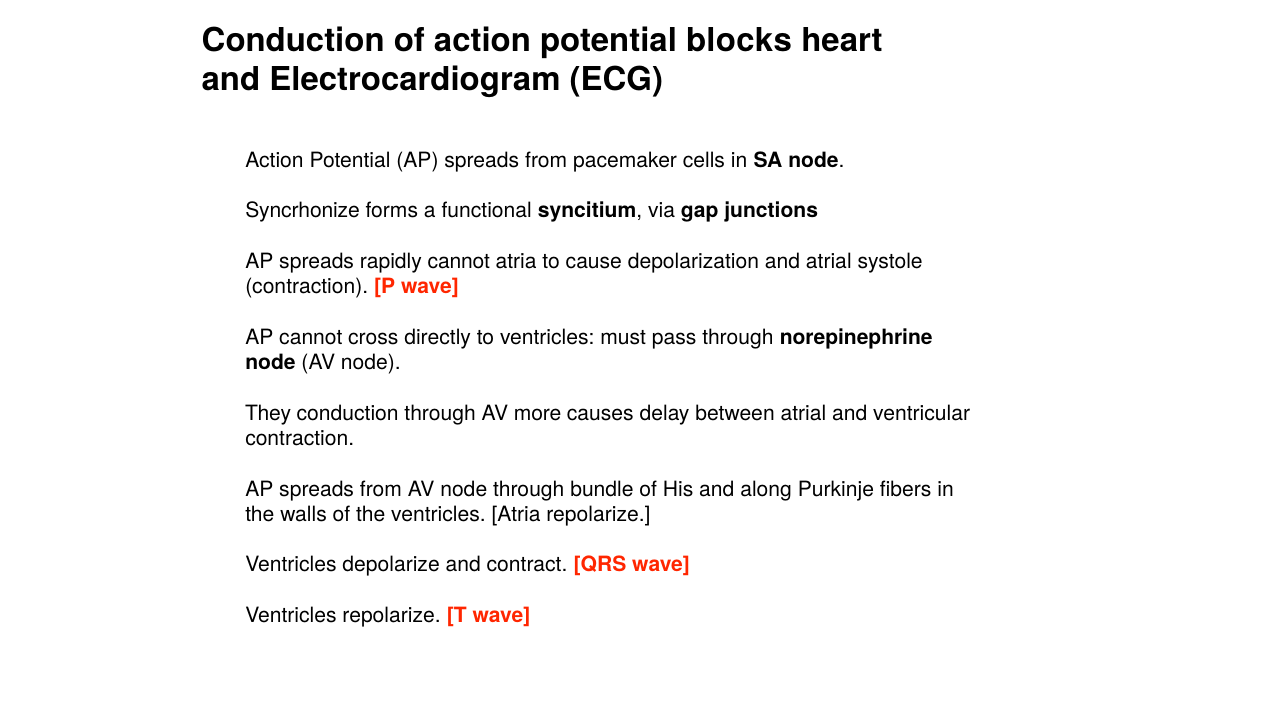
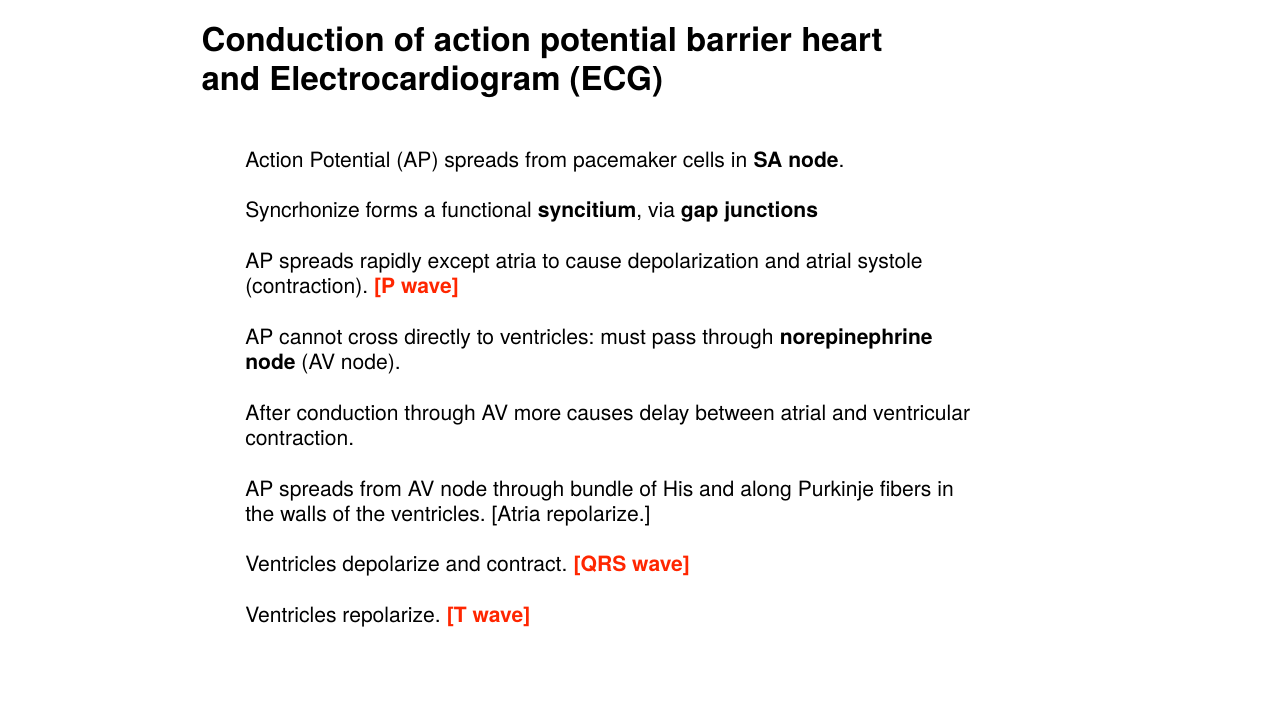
blocks: blocks -> barrier
rapidly cannot: cannot -> except
They: They -> After
